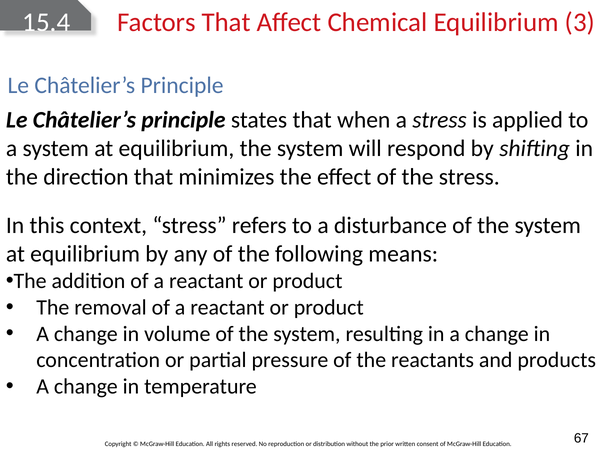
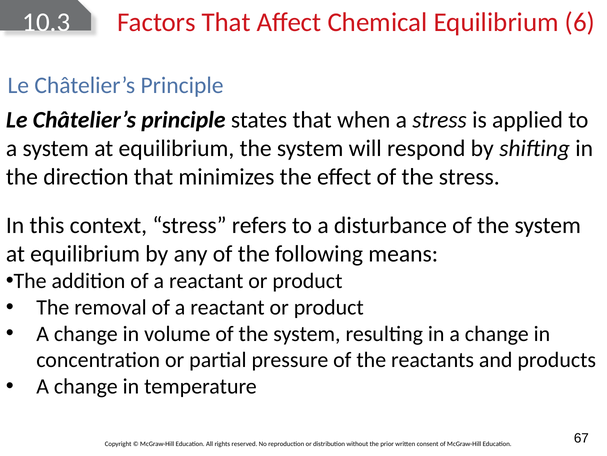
15.4: 15.4 -> 10.3
3: 3 -> 6
